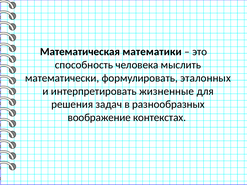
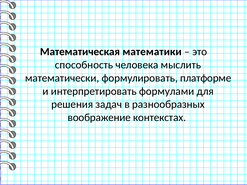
эталонных: эталонных -> платформе
жизненные: жизненные -> формулами
